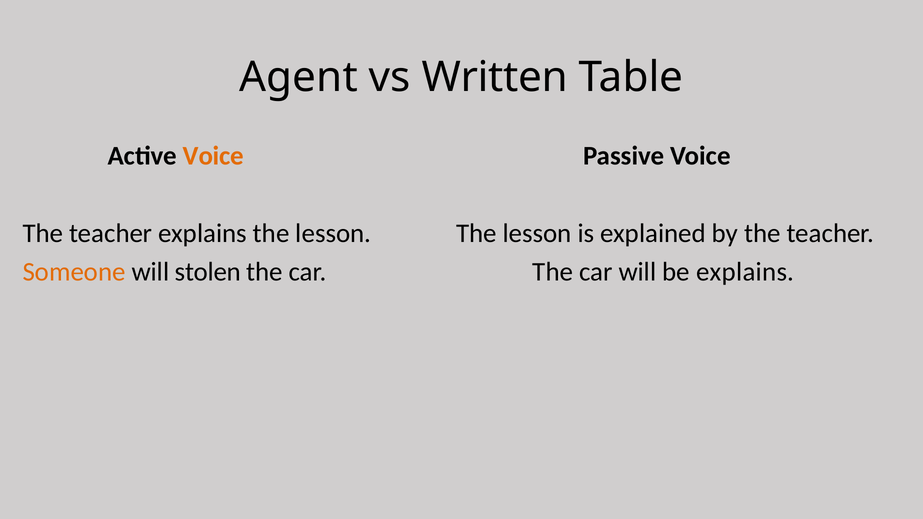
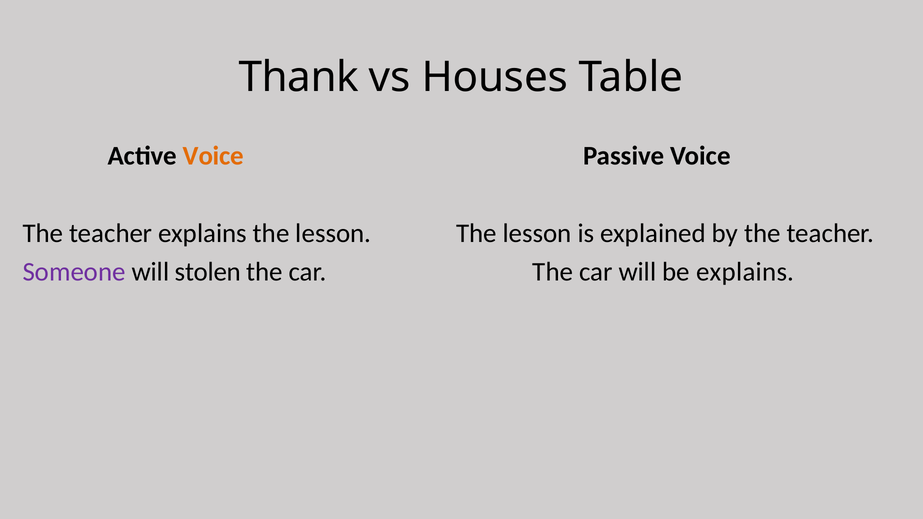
Agent: Agent -> Thank
Written: Written -> Houses
Someone colour: orange -> purple
